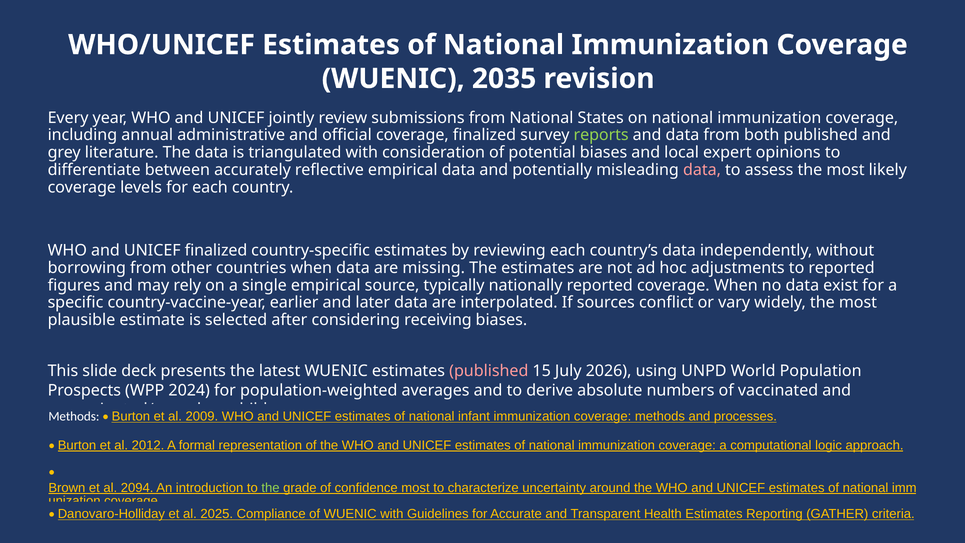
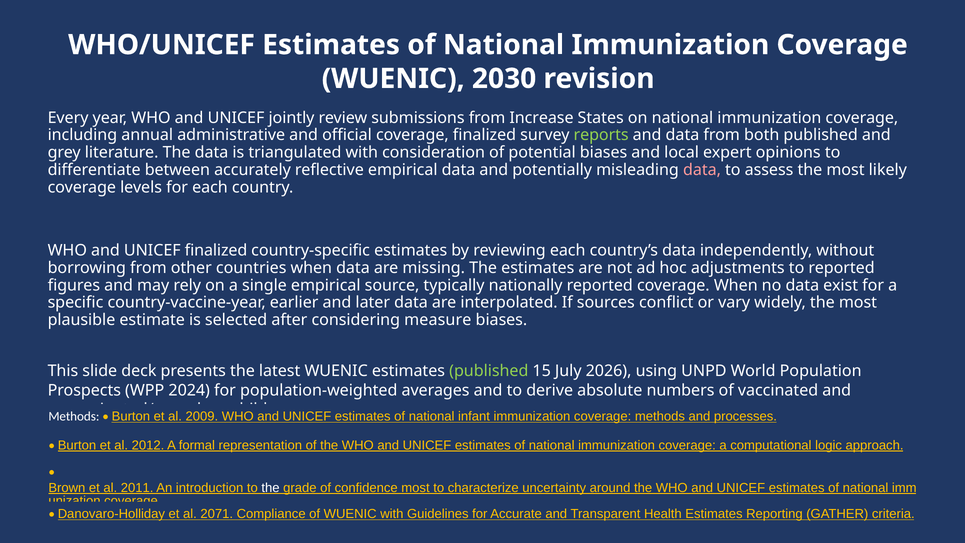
2035: 2035 -> 2030
from National: National -> Increase
receiving: receiving -> measure
published at (489, 371) colour: pink -> light green
2094: 2094 -> 2011
the at (271, 488) colour: light green -> white
2025: 2025 -> 2071
